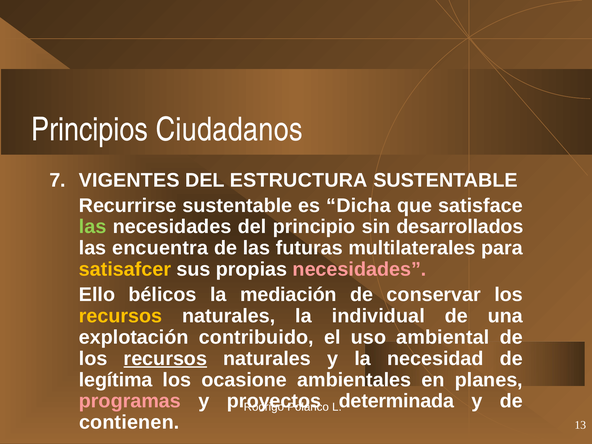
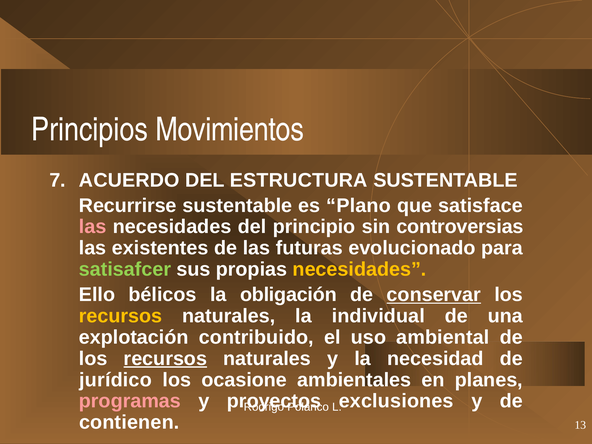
Ciudadanos: Ciudadanos -> Movimientos
VIGENTES: VIGENTES -> ACUERDO
Dicha: Dicha -> Plano
las at (93, 227) colour: light green -> pink
desarrollados: desarrollados -> controversias
encuentra: encuentra -> existentes
multilaterales: multilaterales -> evolucionado
satisafcer colour: yellow -> light green
necesidades at (360, 269) colour: pink -> yellow
mediación: mediación -> obligación
conservar underline: none -> present
legítima: legítima -> jurídico
determinada: determinada -> exclusiones
